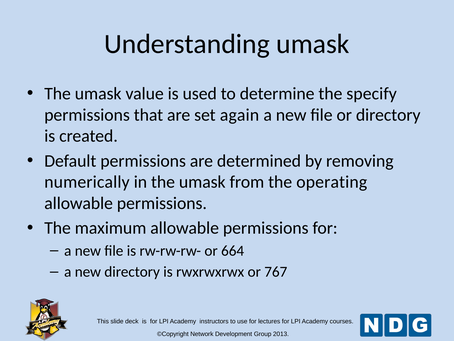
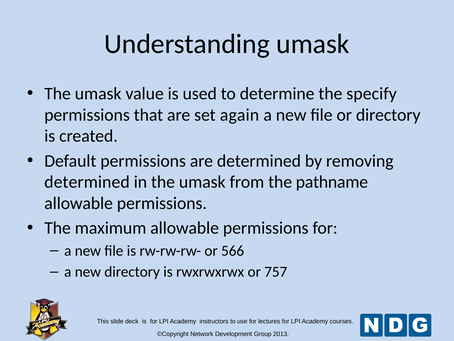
numerically at (87, 182): numerically -> determined
operating: operating -> pathname
664: 664 -> 566
767: 767 -> 757
